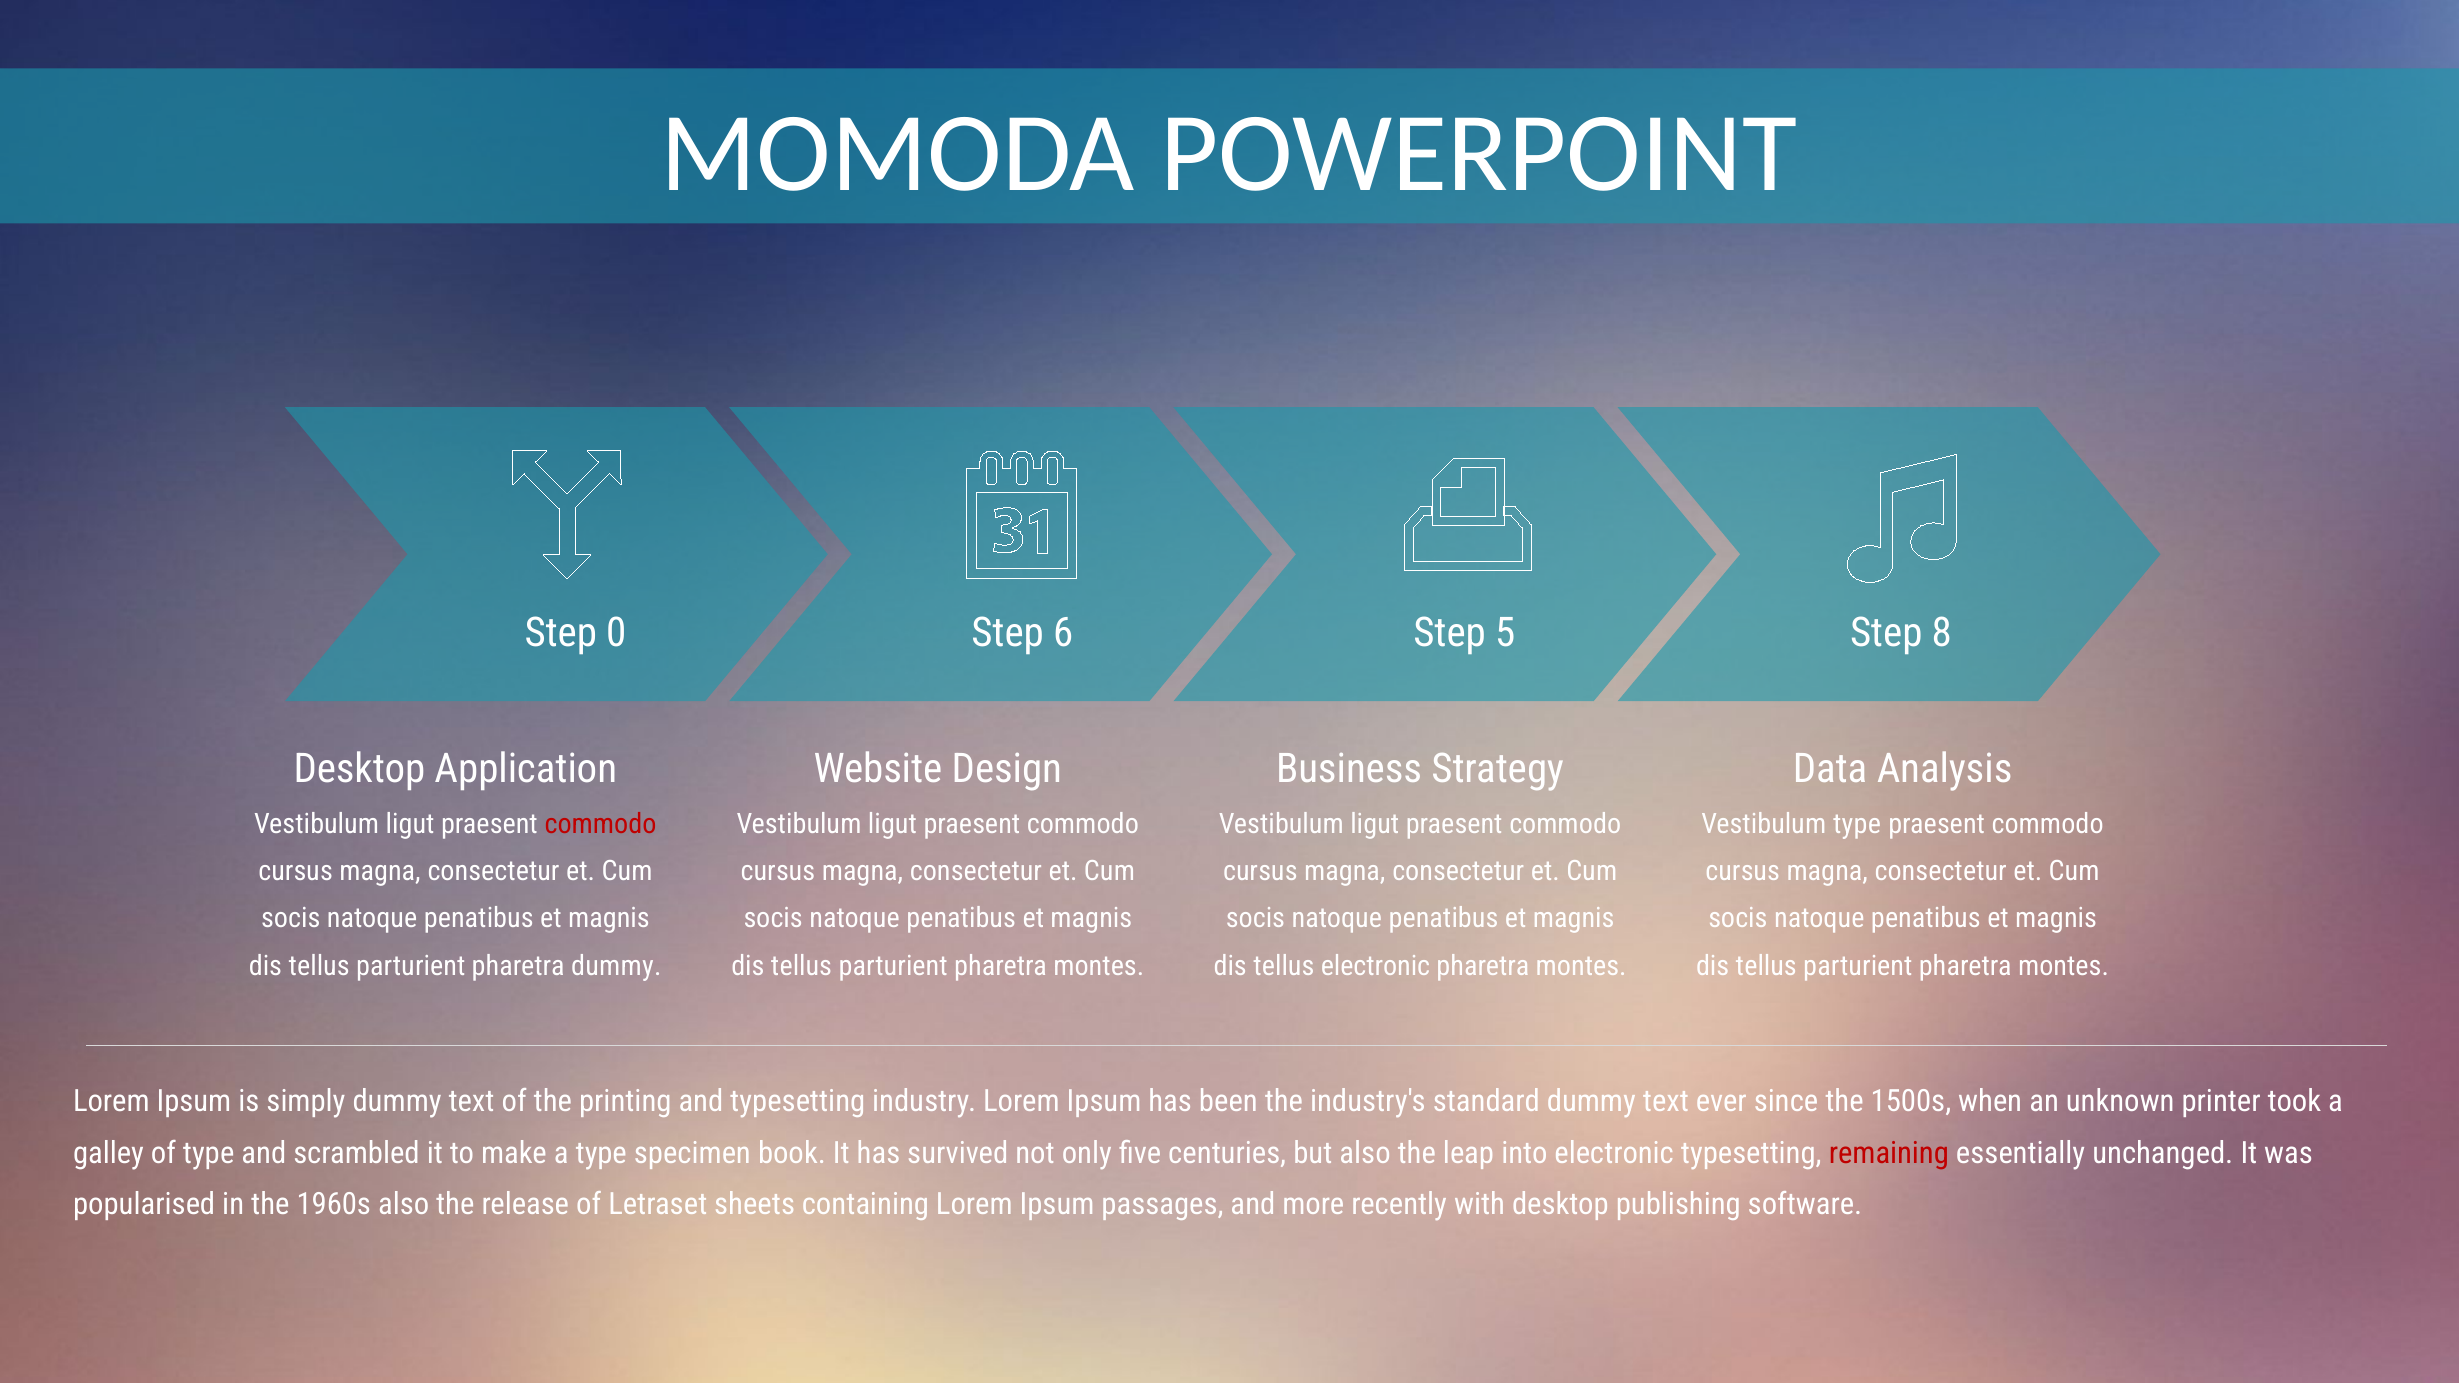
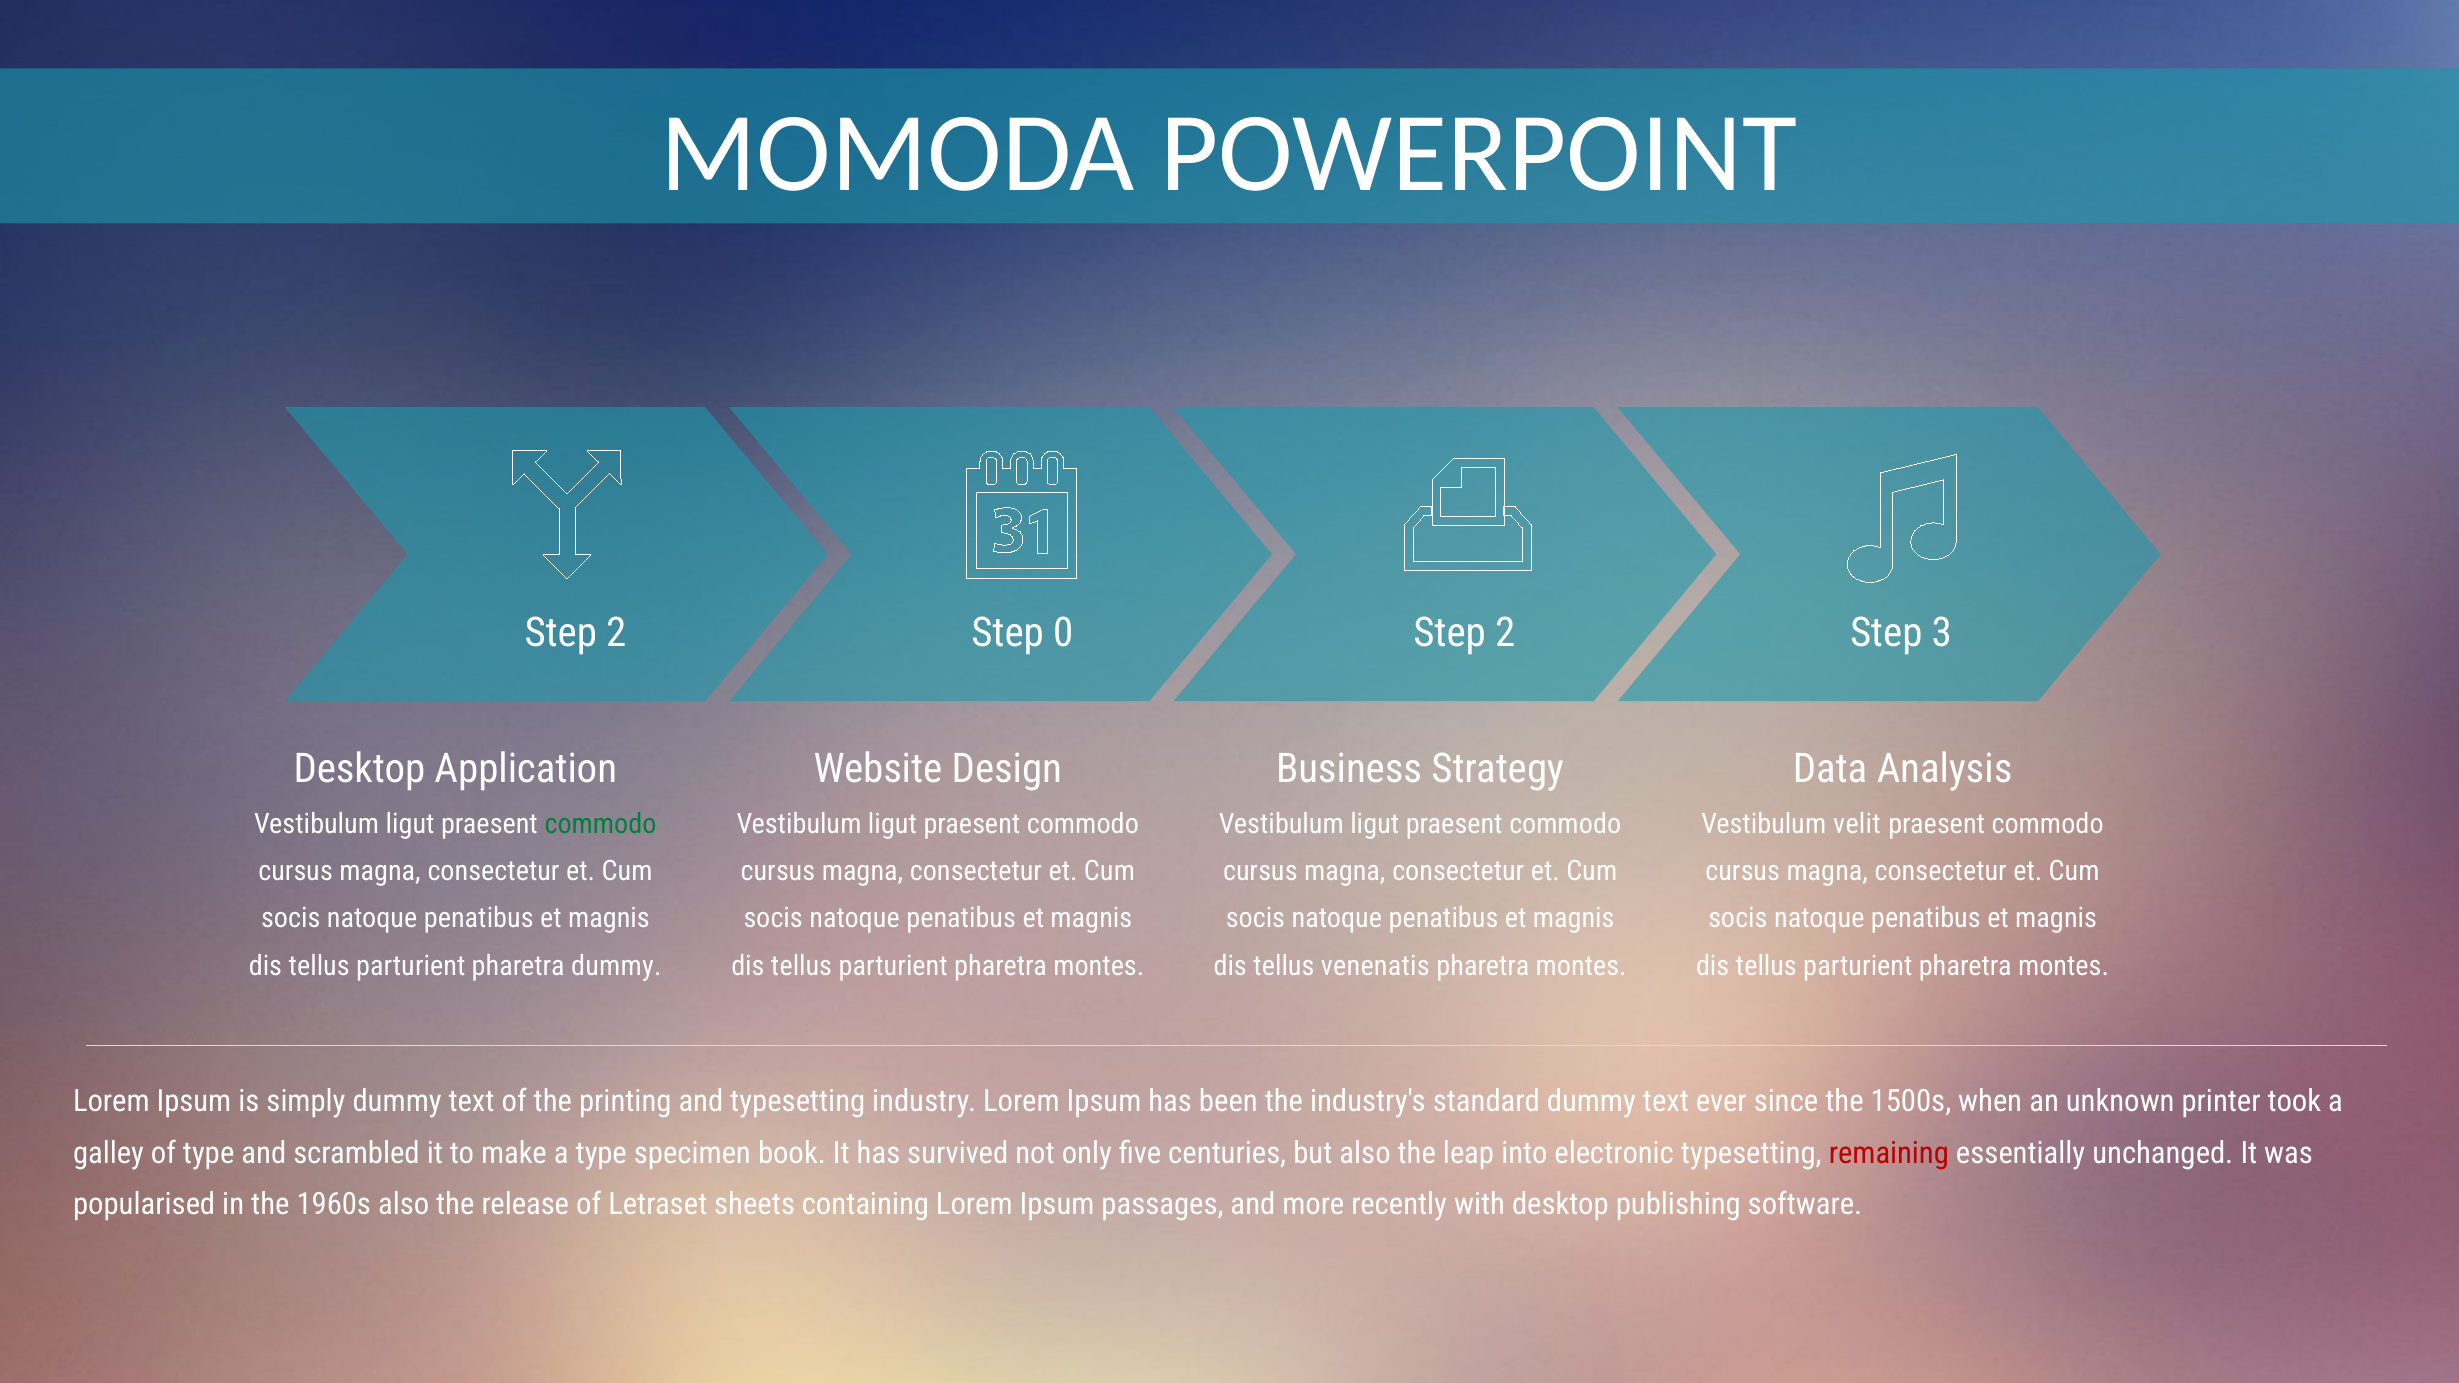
0 at (616, 633): 0 -> 2
6: 6 -> 0
5 at (1505, 633): 5 -> 2
8: 8 -> 3
commodo at (601, 824) colour: red -> green
Vestibulum type: type -> velit
tellus electronic: electronic -> venenatis
